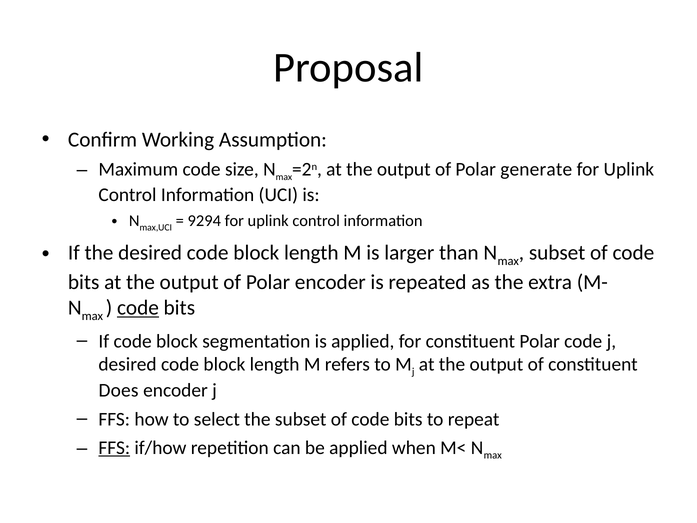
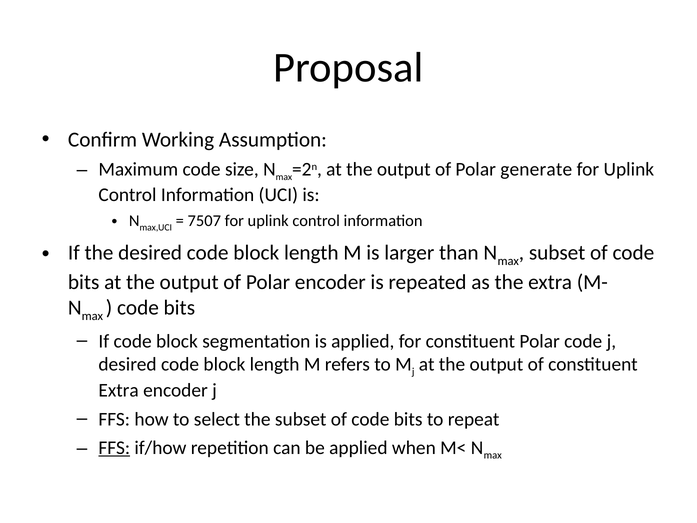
9294: 9294 -> 7507
code at (138, 308) underline: present -> none
Does at (119, 390): Does -> Extra
